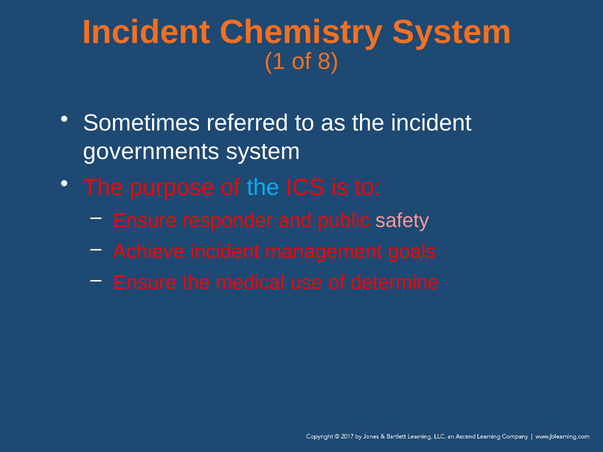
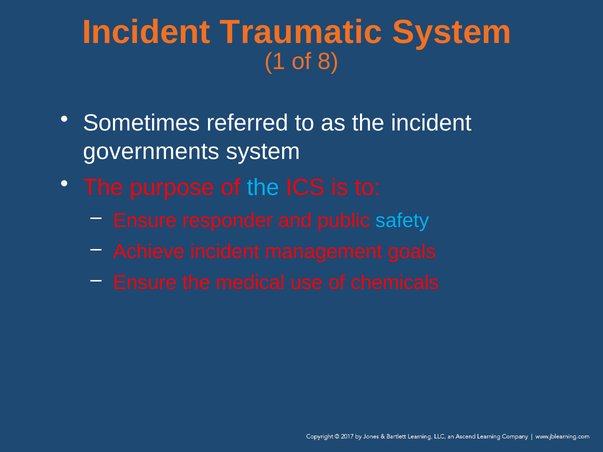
Chemistry: Chemistry -> Traumatic
safety colour: pink -> light blue
determine: determine -> chemicals
